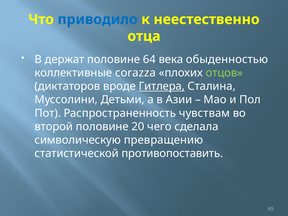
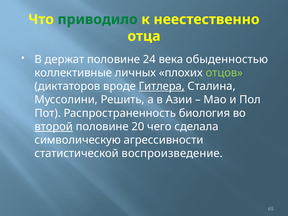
приводило colour: blue -> green
64: 64 -> 24
corazza: corazza -> личных
Детьми: Детьми -> Решить
чувствам: чувствам -> биология
второй underline: none -> present
превращению: превращению -> агрессивности
противопоставить: противопоставить -> воспроизведение
